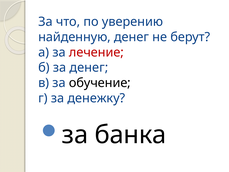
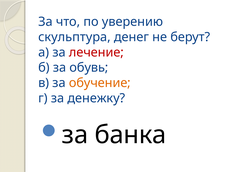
найденную: найденную -> скульптура
за денег: денег -> обувь
обучение colour: black -> orange
